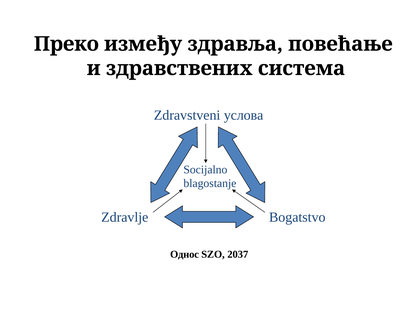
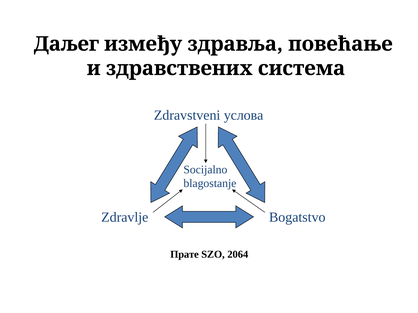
Преко: Преко -> Даљег
Однос: Однос -> Прате
2037: 2037 -> 2064
